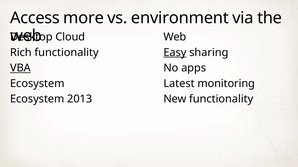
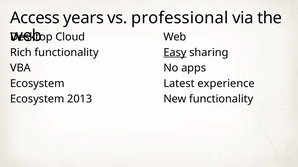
more: more -> years
environment: environment -> professional
VBA underline: present -> none
monitoring: monitoring -> experience
